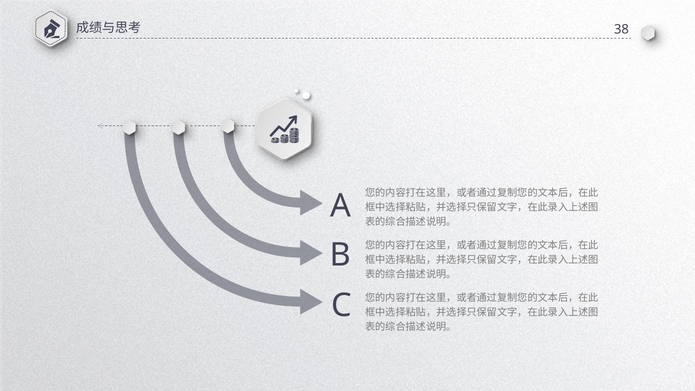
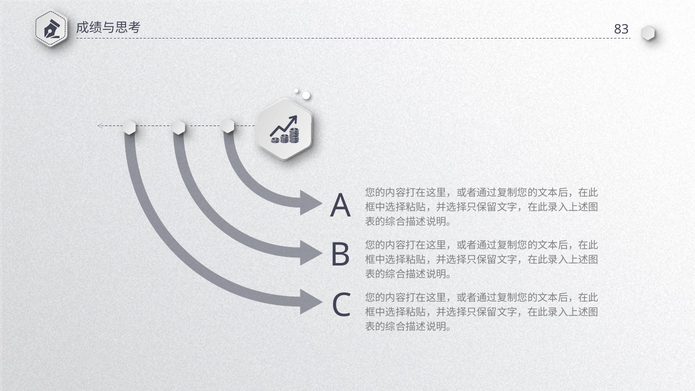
38: 38 -> 83
